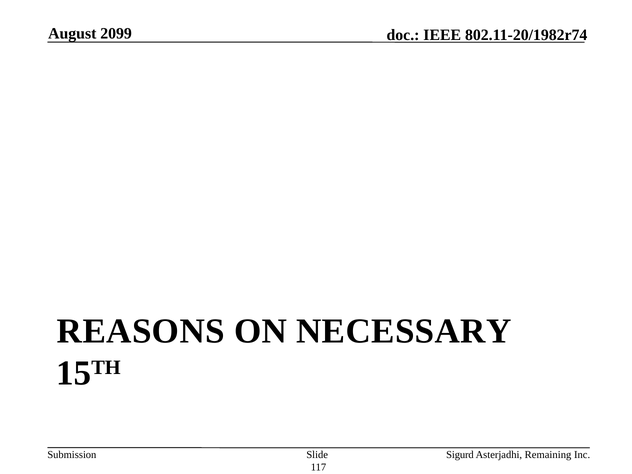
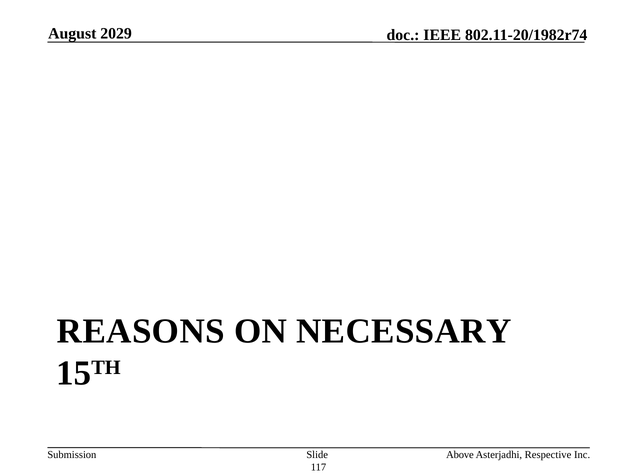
2099: 2099 -> 2029
Sigurd: Sigurd -> Above
Remaining: Remaining -> Respective
